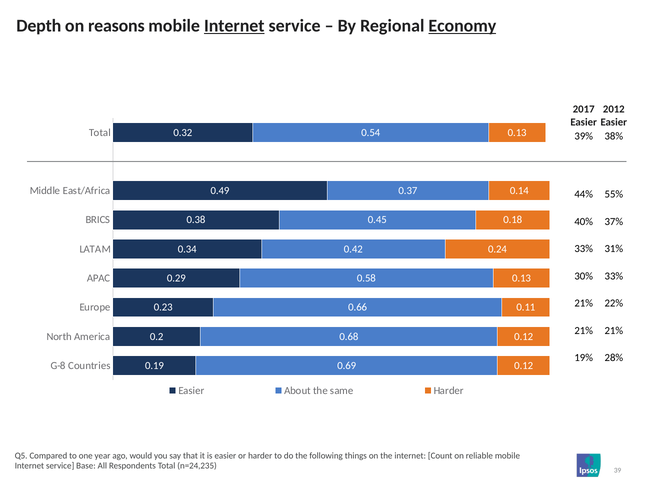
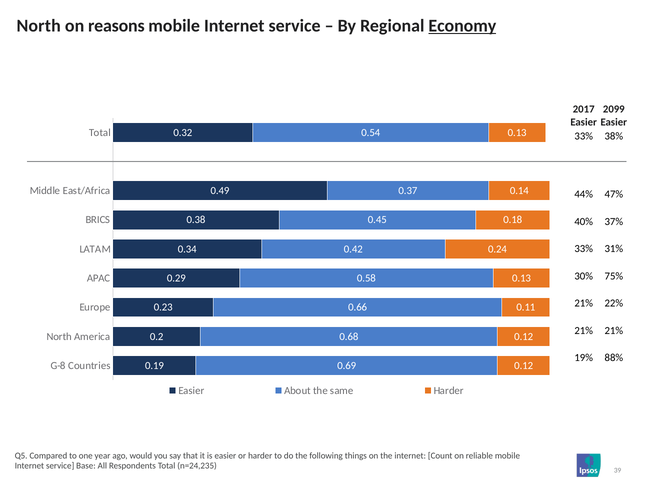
Depth at (39, 26): Depth -> North
Internet at (234, 26) underline: present -> none
2012: 2012 -> 2099
39% at (584, 136): 39% -> 33%
55%: 55% -> 47%
30% 33%: 33% -> 75%
28%: 28% -> 88%
